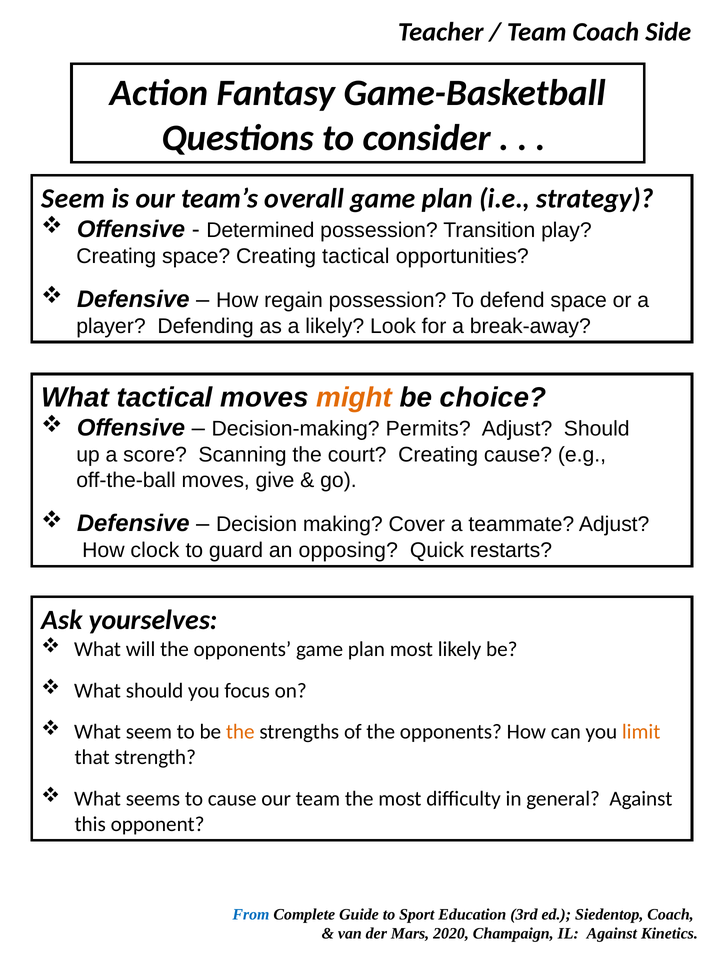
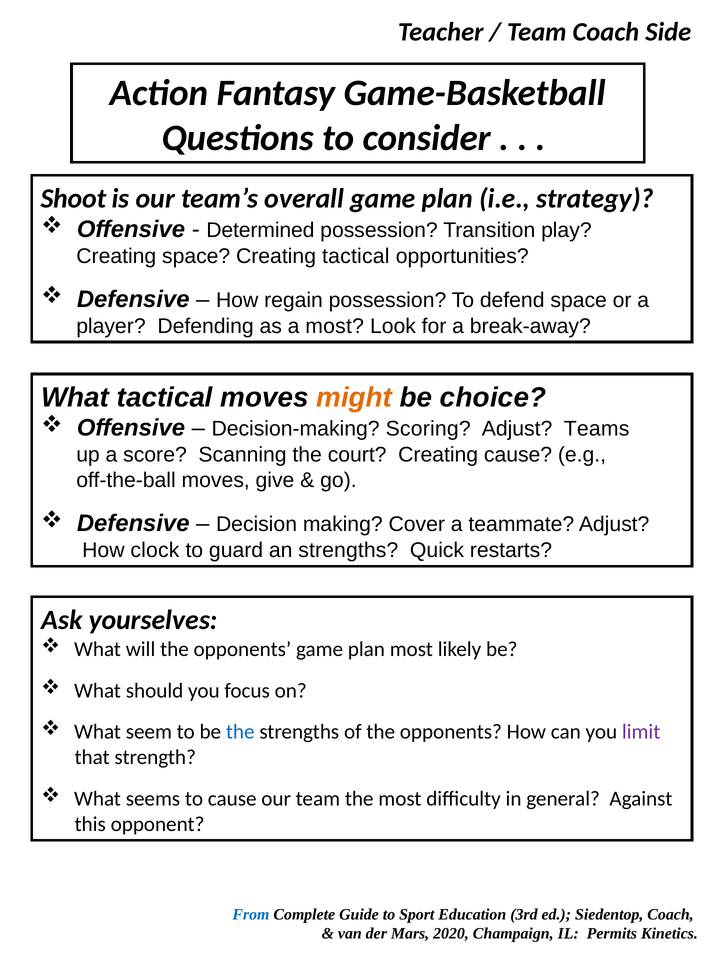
Seem at (73, 198): Seem -> Shoot
a likely: likely -> most
Permits: Permits -> Scoring
Adjust Should: Should -> Teams
an opposing: opposing -> strengths
the at (240, 732) colour: orange -> blue
limit colour: orange -> purple
IL Against: Against -> Permits
